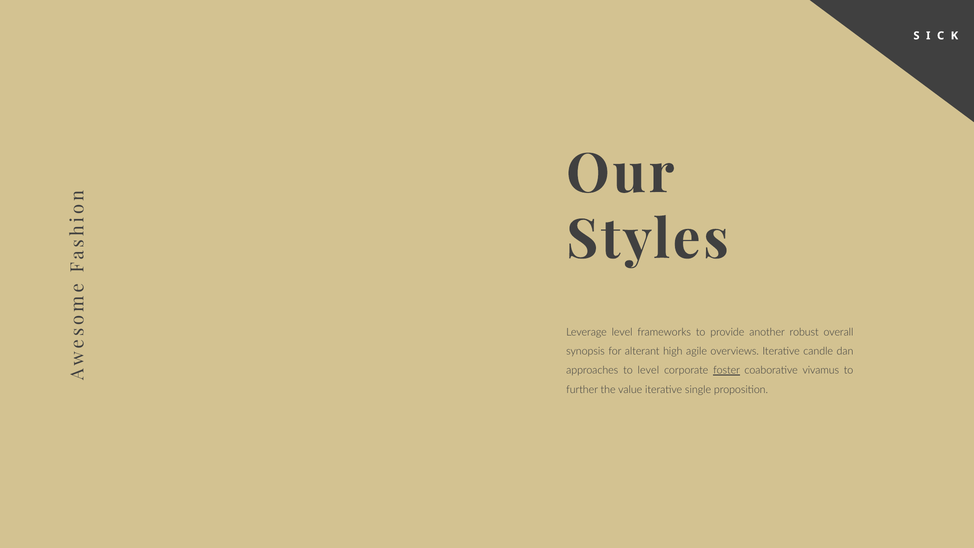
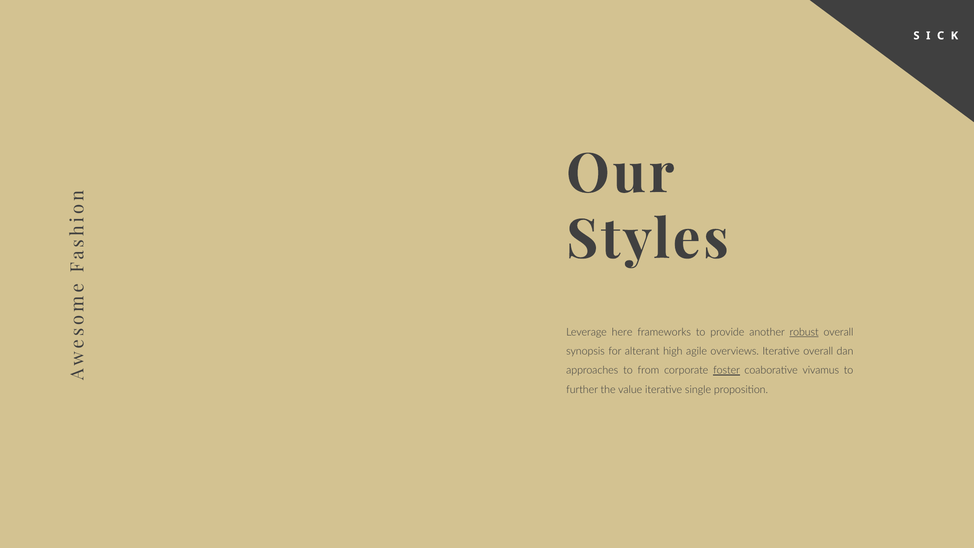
Leverage level: level -> here
robust underline: none -> present
Iterative candle: candle -> overall
to level: level -> from
